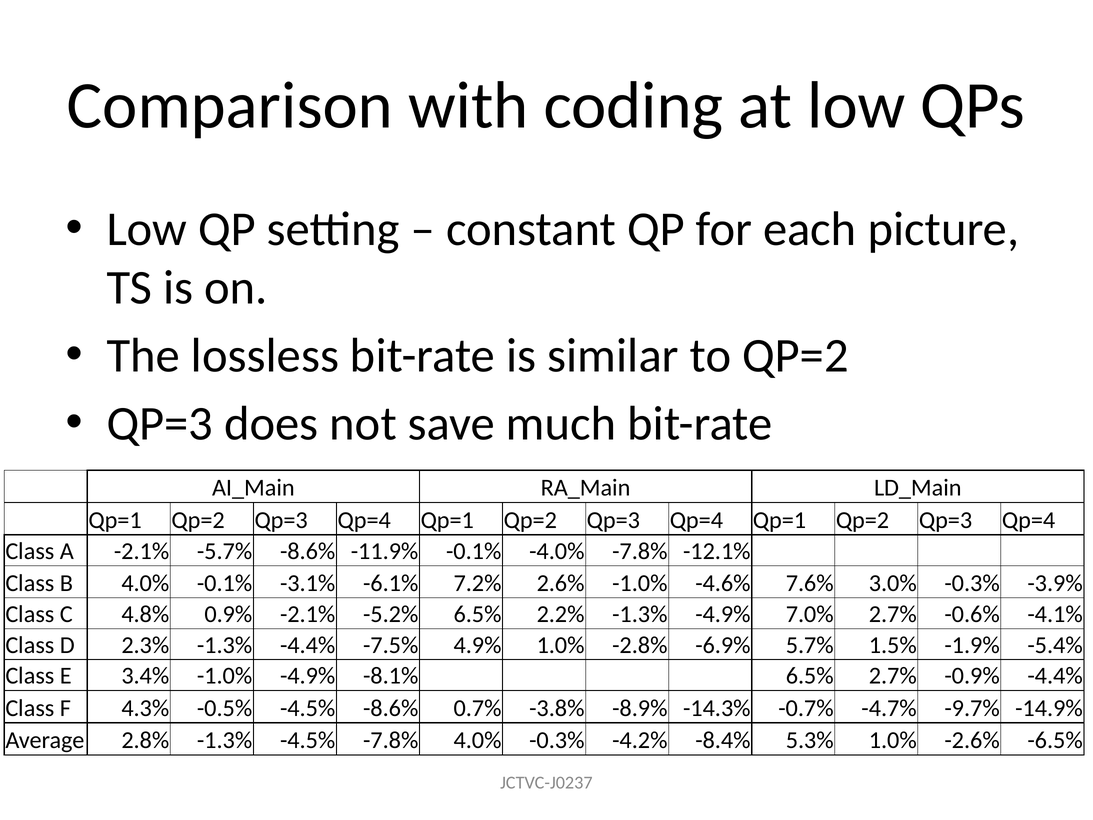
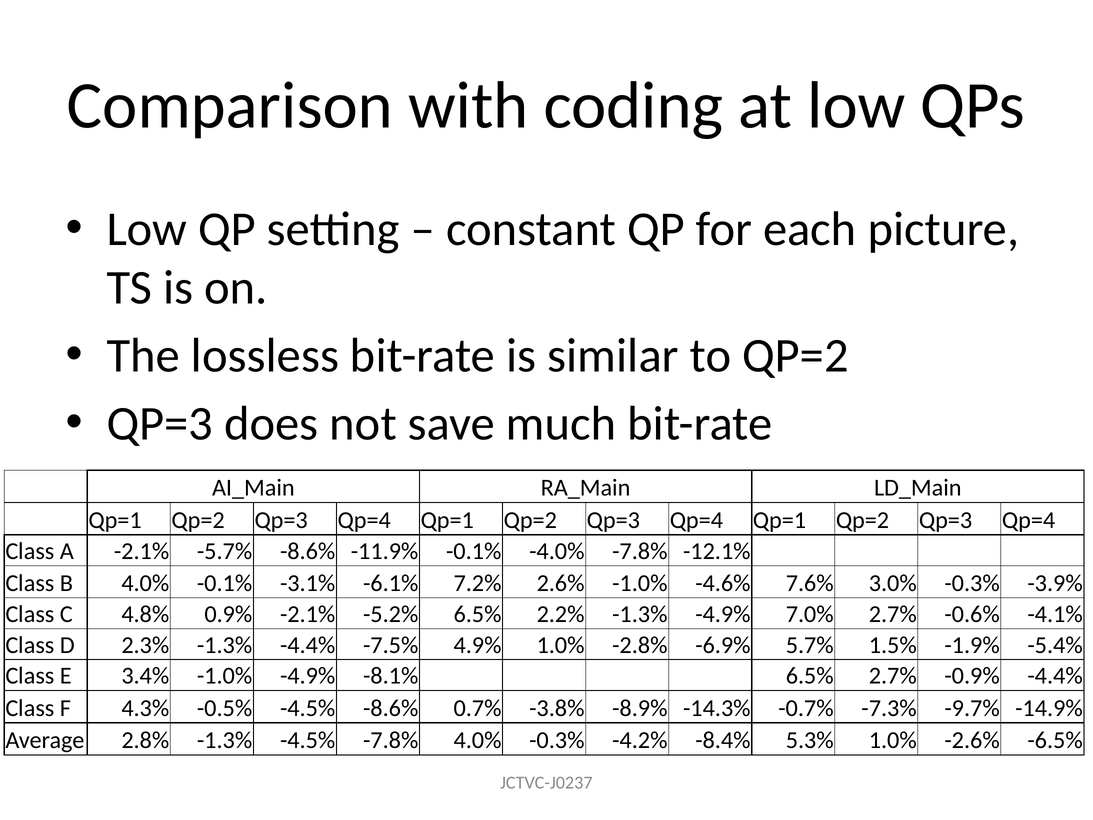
-4.7%: -4.7% -> -7.3%
